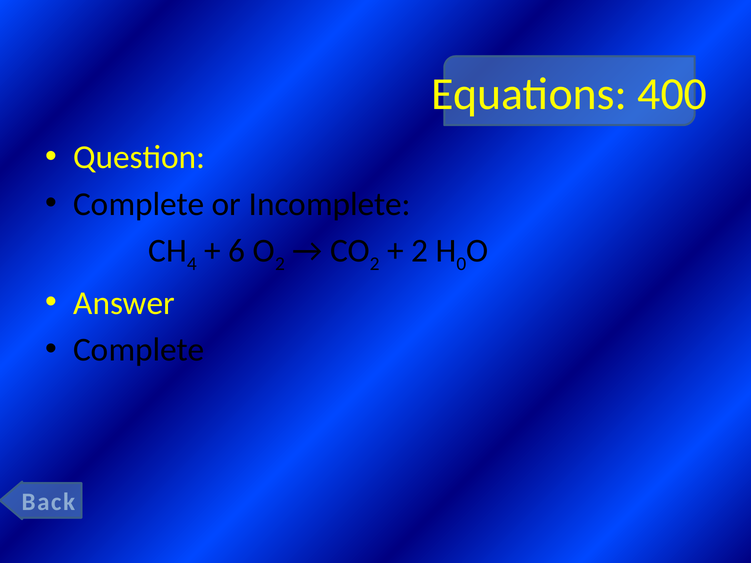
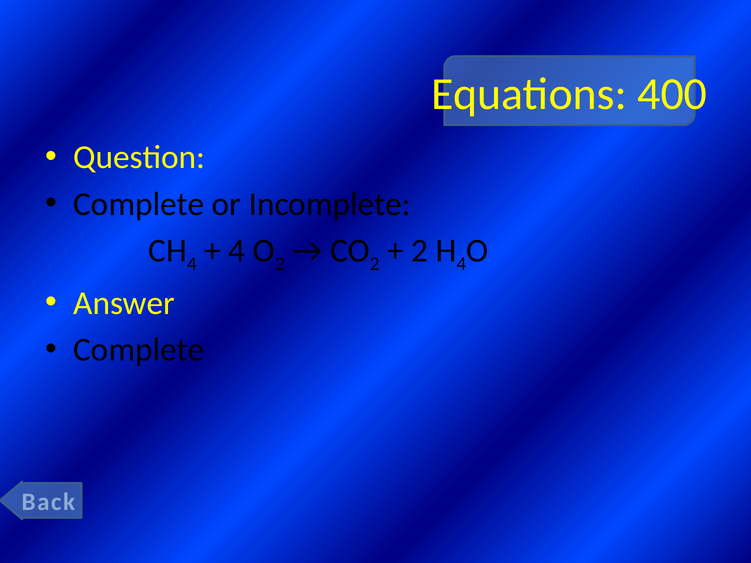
6 at (237, 251): 6 -> 4
0 at (461, 264): 0 -> 4
